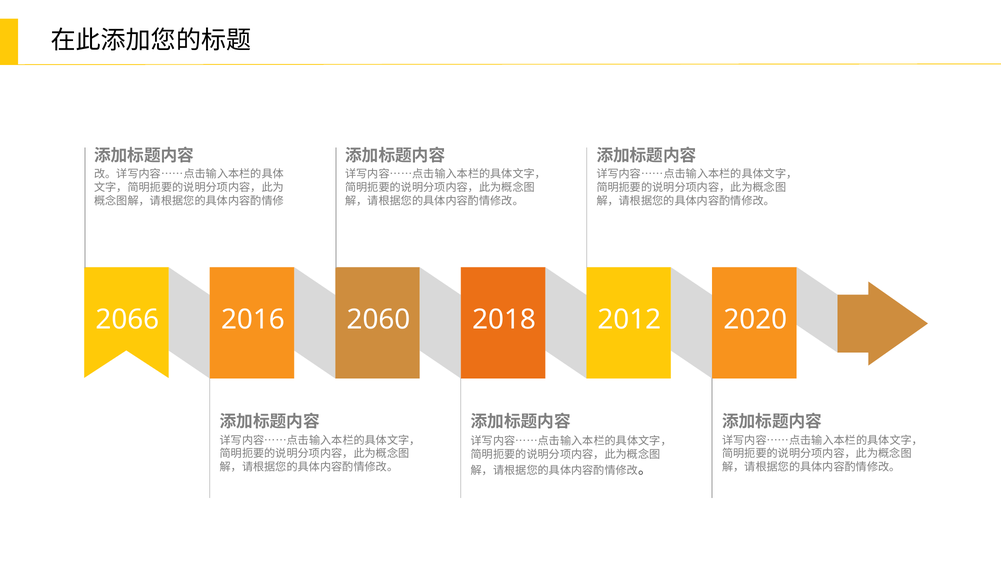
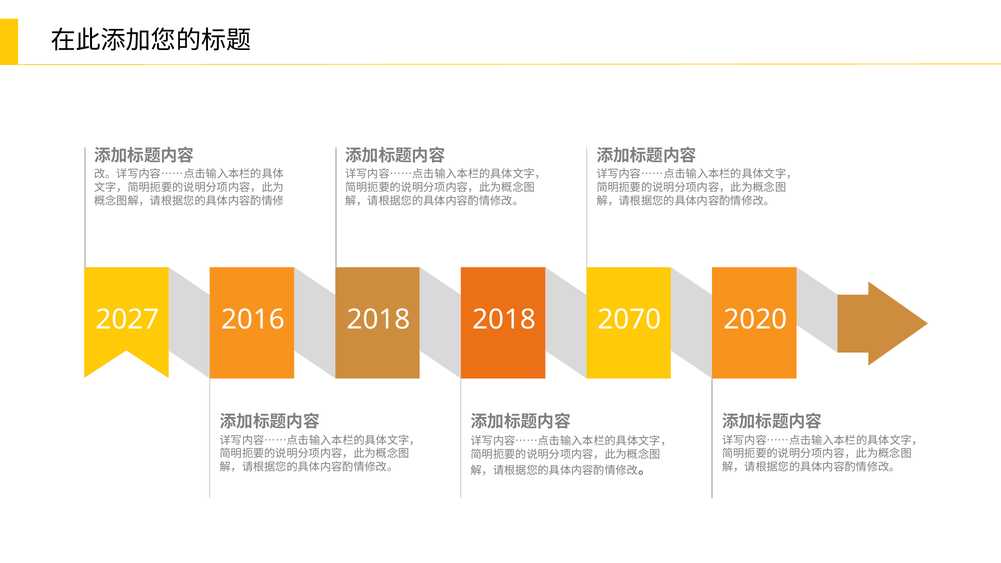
2066: 2066 -> 2027
2016 2060: 2060 -> 2018
2012: 2012 -> 2070
